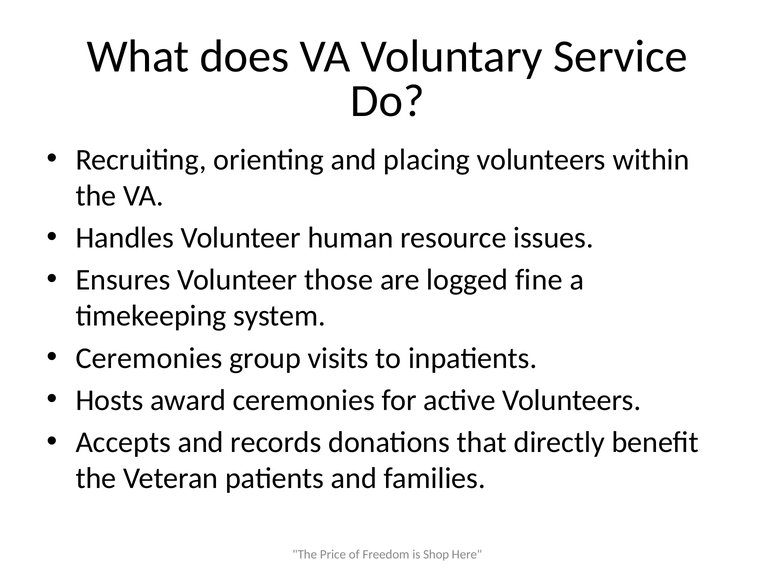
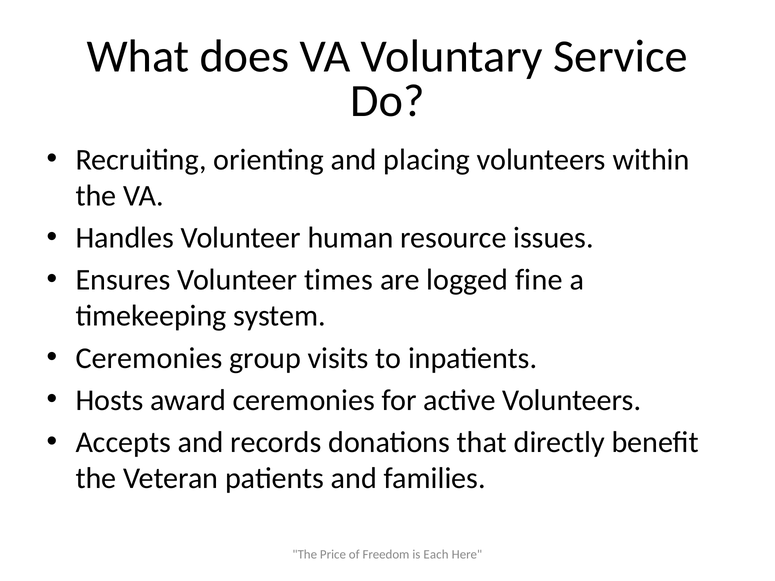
those: those -> times
Shop: Shop -> Each
